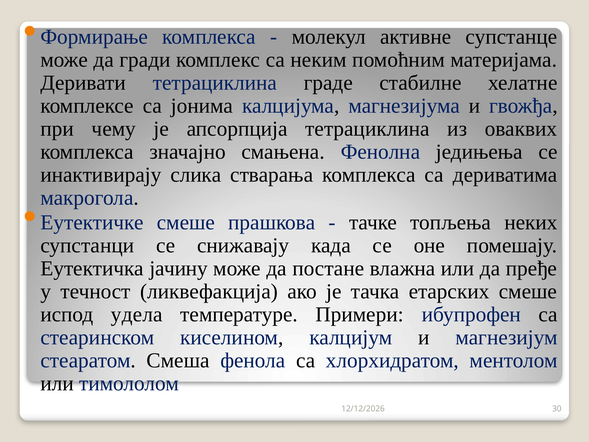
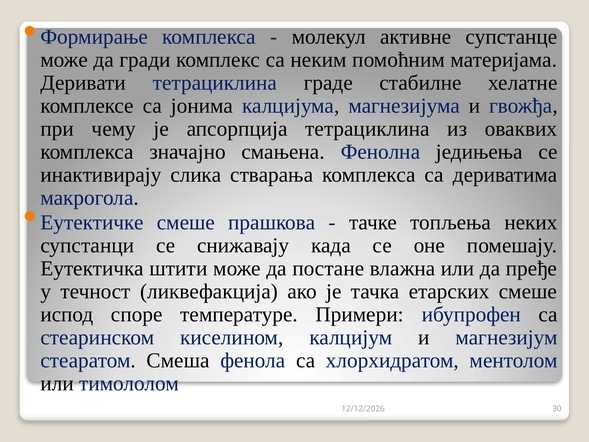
јачину: јачину -> штити
удела: удела -> споре
